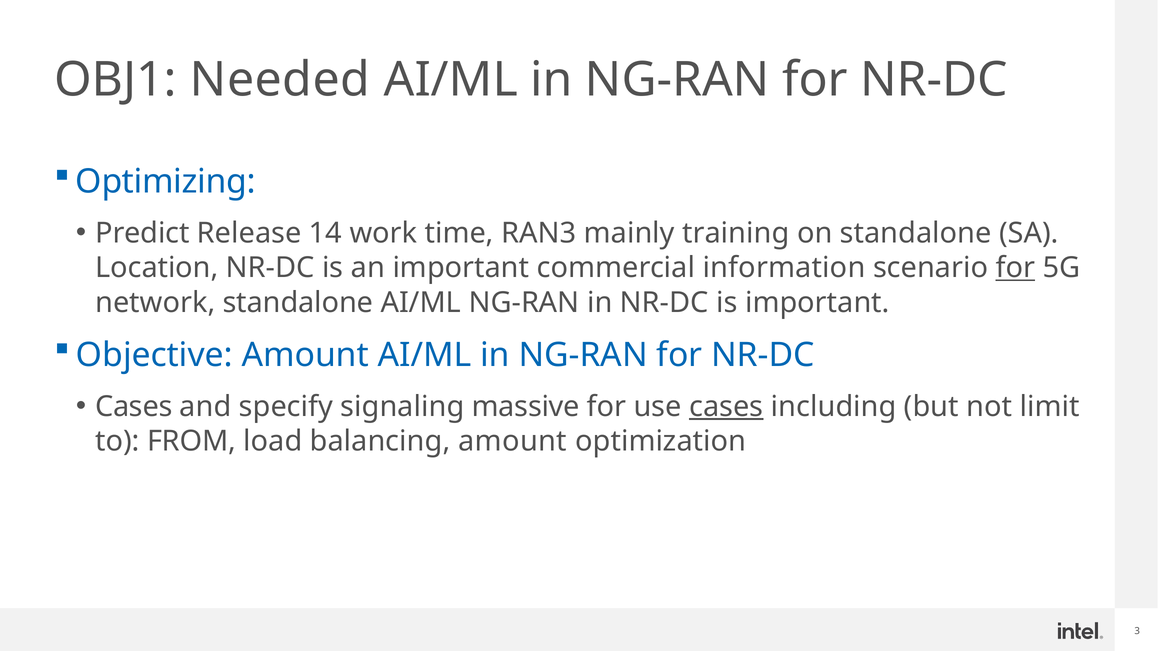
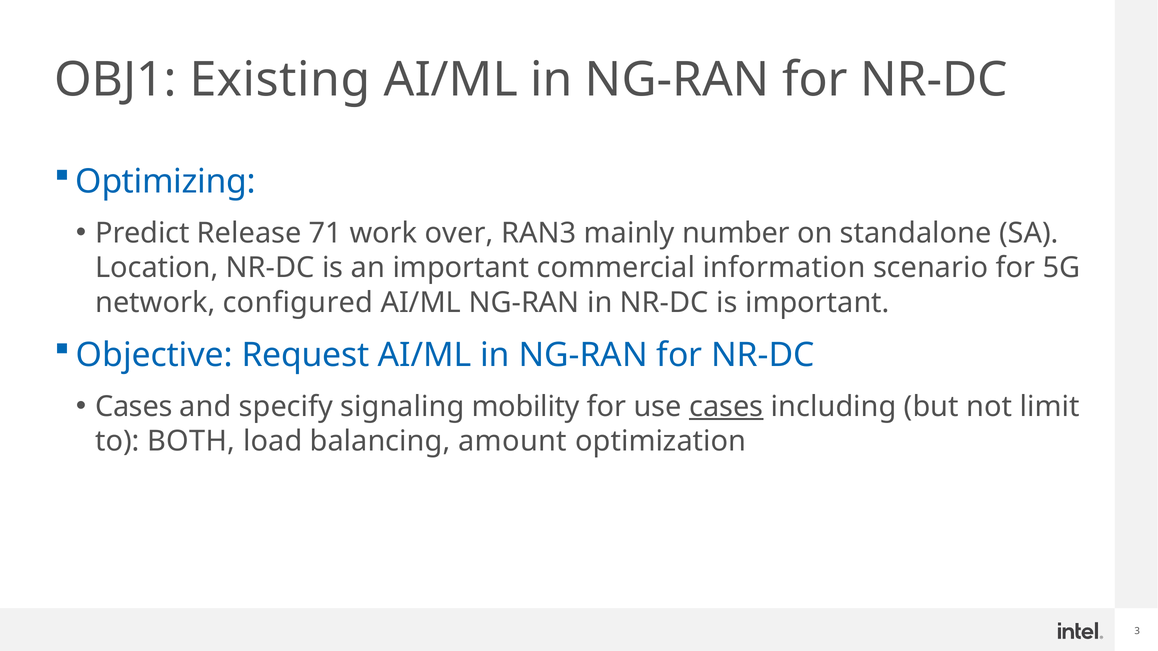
Needed: Needed -> Existing
14: 14 -> 71
time: time -> over
training: training -> number
for at (1015, 268) underline: present -> none
network standalone: standalone -> configured
Objective Amount: Amount -> Request
massive: massive -> mobility
FROM: FROM -> BOTH
